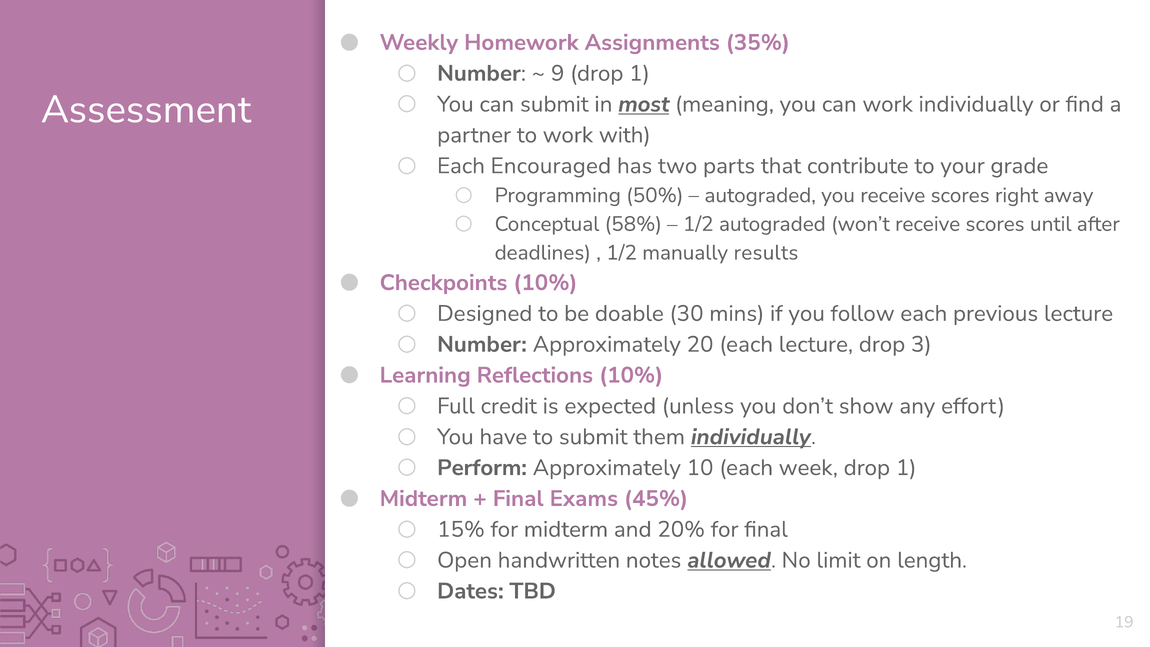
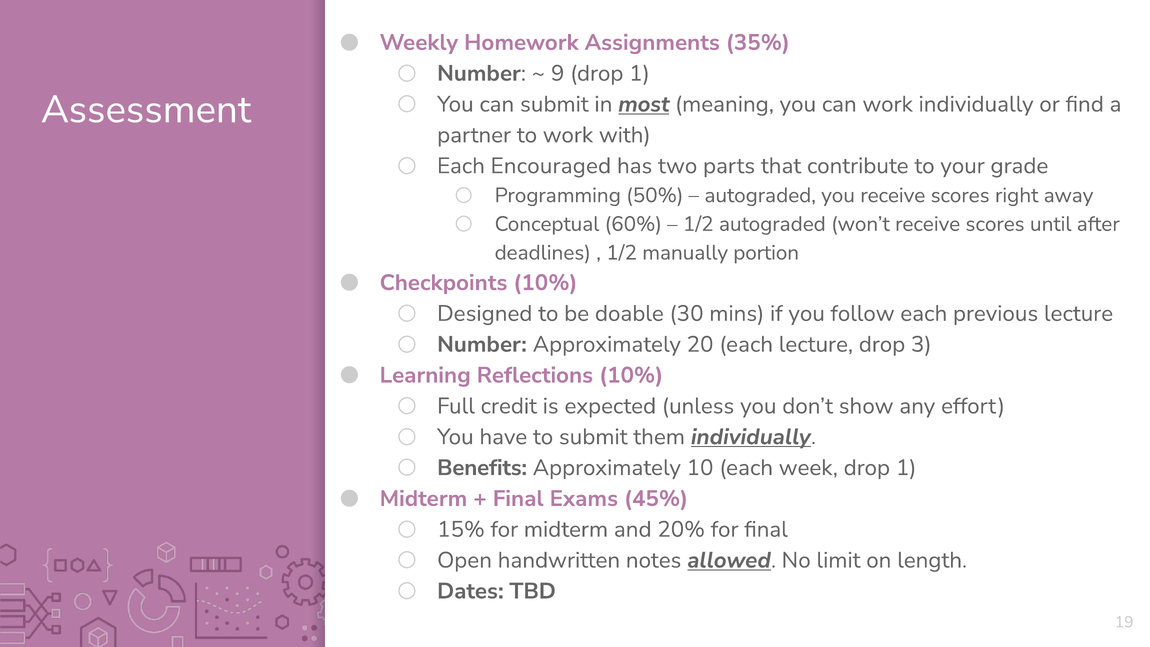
58%: 58% -> 60%
results: results -> portion
Perform: Perform -> Benefits
